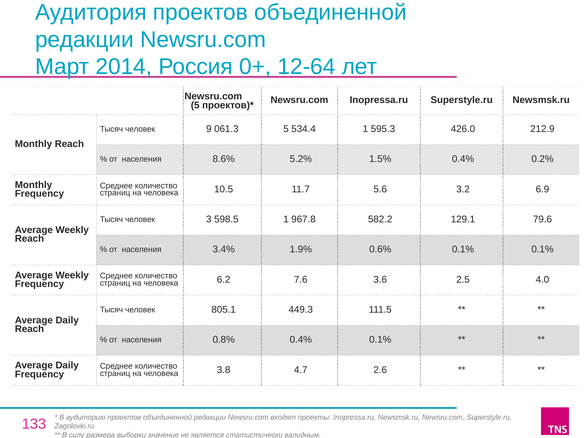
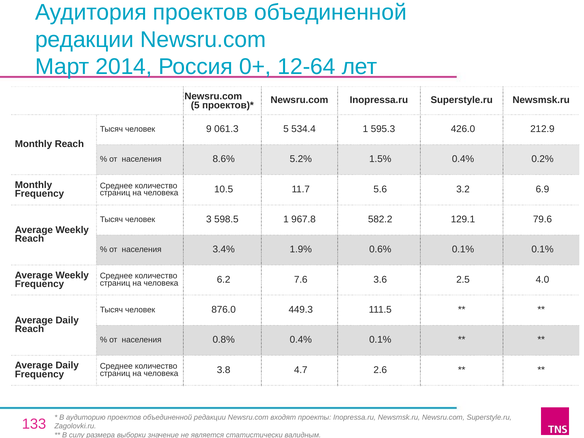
805.1: 805.1 -> 876.0
